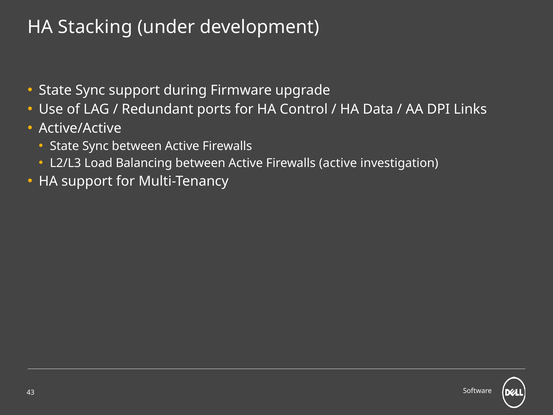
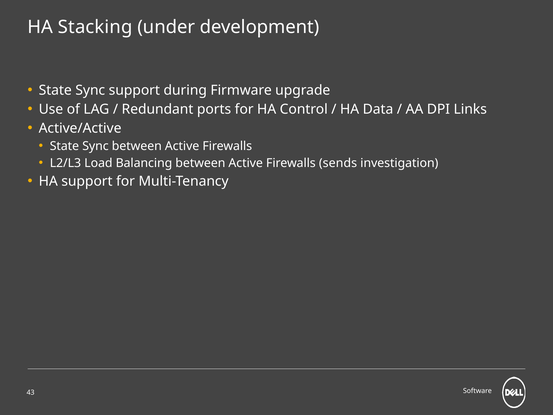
Firewalls active: active -> sends
